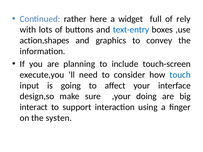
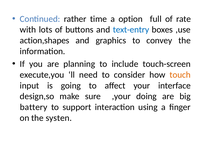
here: here -> time
widget: widget -> option
rely: rely -> rate
touch colour: blue -> orange
interact: interact -> battery
